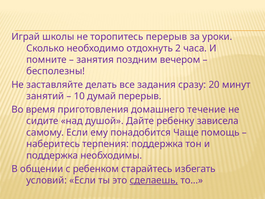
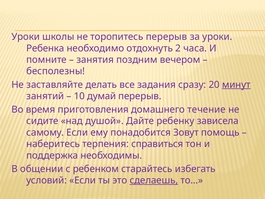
Играй at (26, 37): Играй -> Уроки
Сколько: Сколько -> Ребенка
минут underline: none -> present
Чаще: Чаще -> Зовут
терпения поддержка: поддержка -> справиться
